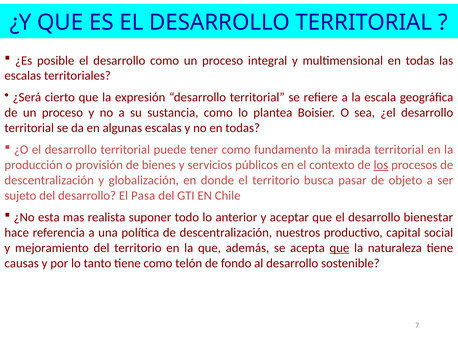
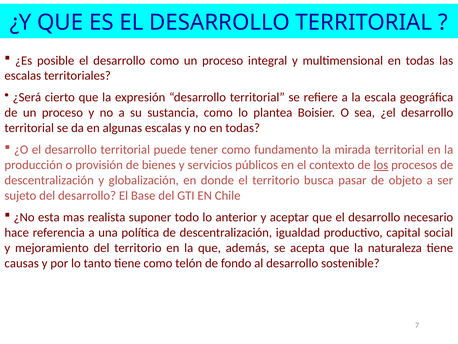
Pasa: Pasa -> Base
bienestar: bienestar -> necesario
nuestros: nuestros -> igualdad
que at (339, 247) underline: present -> none
